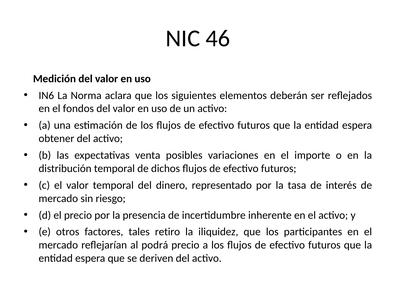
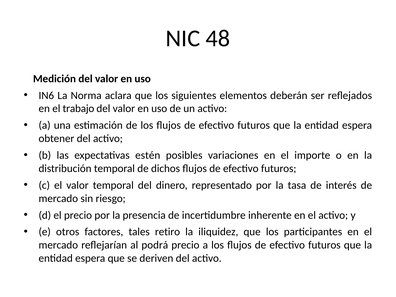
46: 46 -> 48
fondos: fondos -> trabajo
venta: venta -> estén
